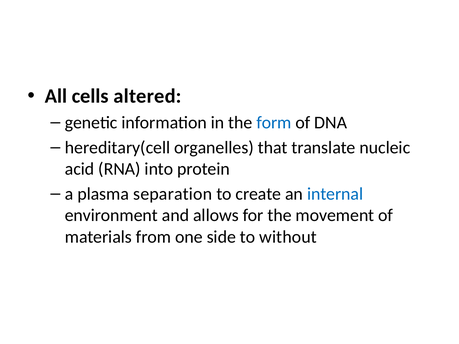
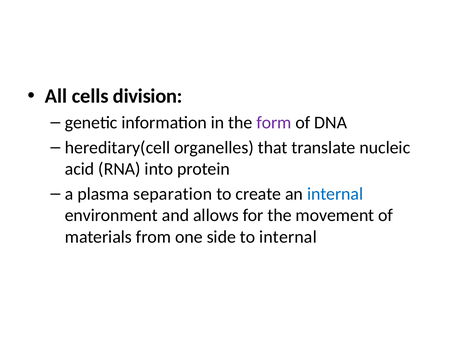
altered: altered -> division
form colour: blue -> purple
to without: without -> internal
